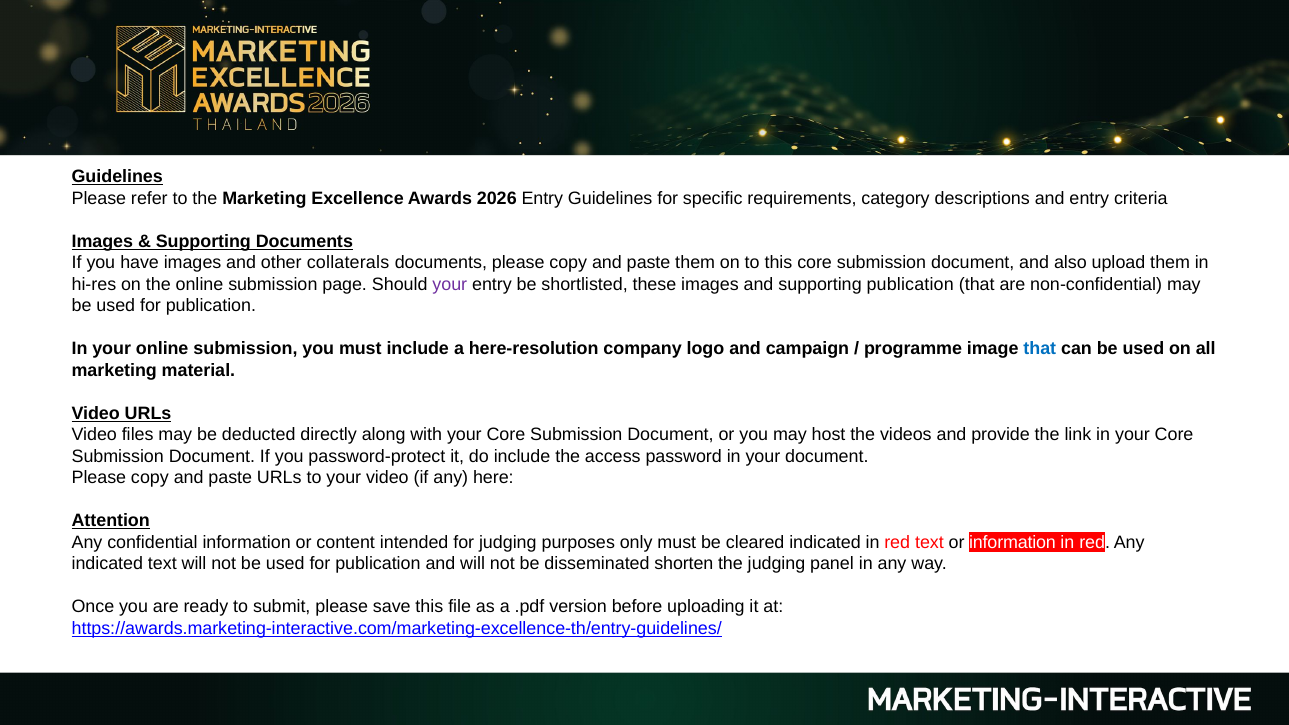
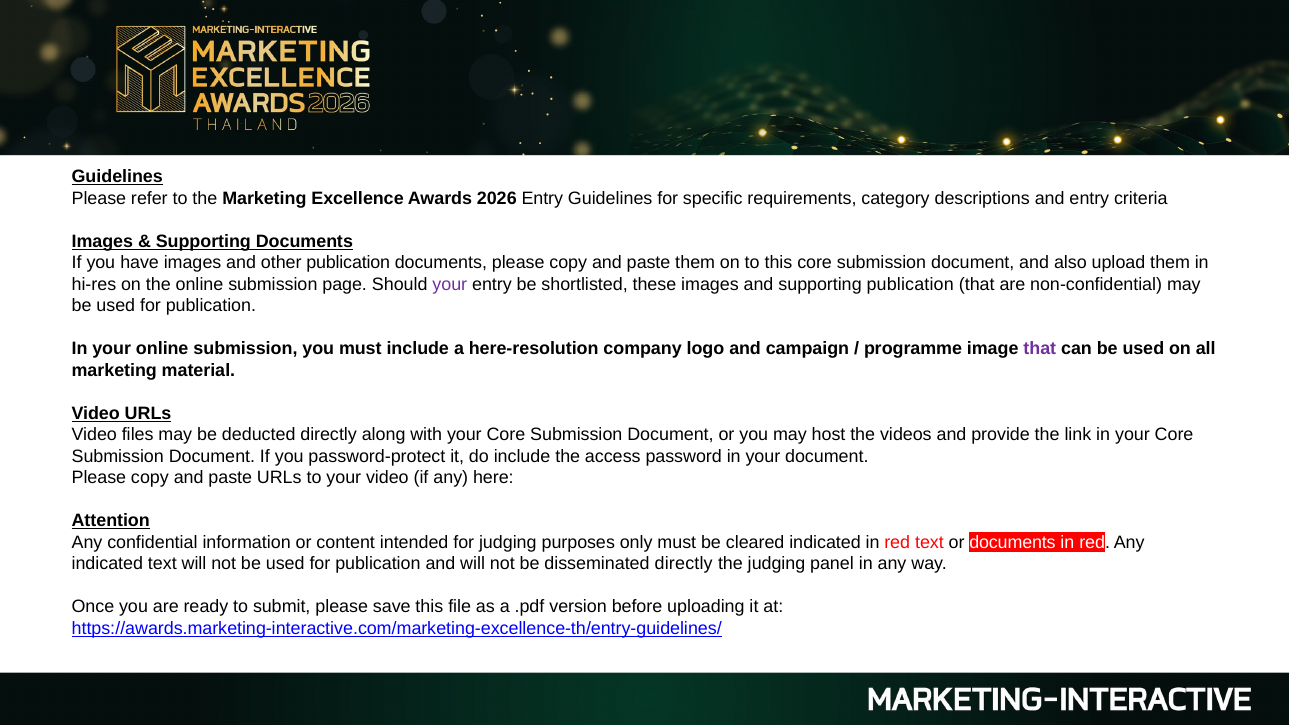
other collaterals: collaterals -> publication
that at (1040, 349) colour: blue -> purple
or information: information -> documents
disseminated shorten: shorten -> directly
